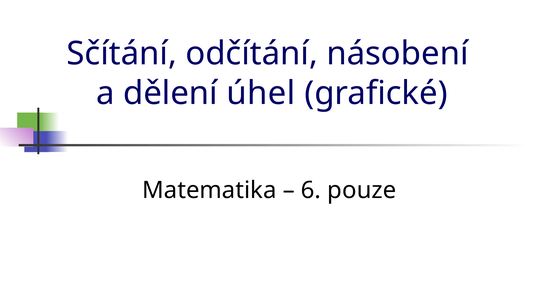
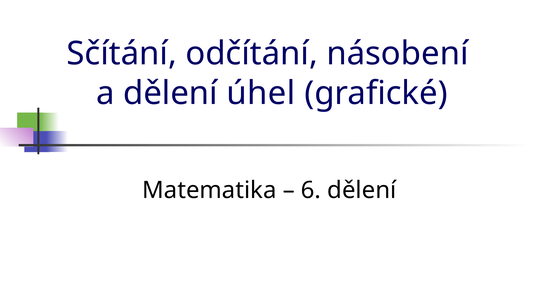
6 pouze: pouze -> dělení
